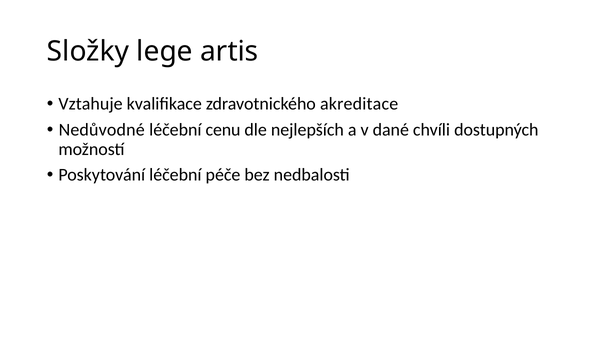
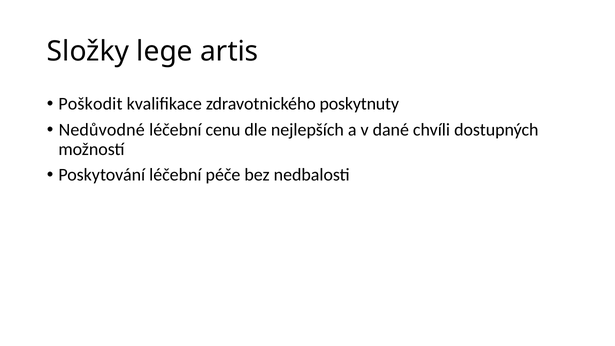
Vztahuje: Vztahuje -> Poškodit
akreditace: akreditace -> poskytnuty
